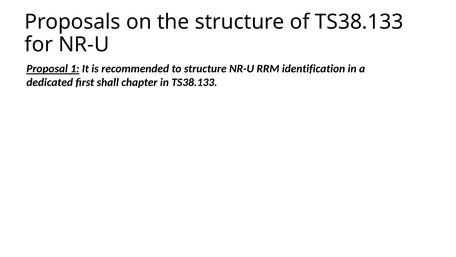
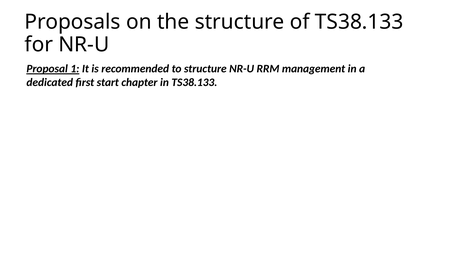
identification: identification -> management
shall: shall -> start
